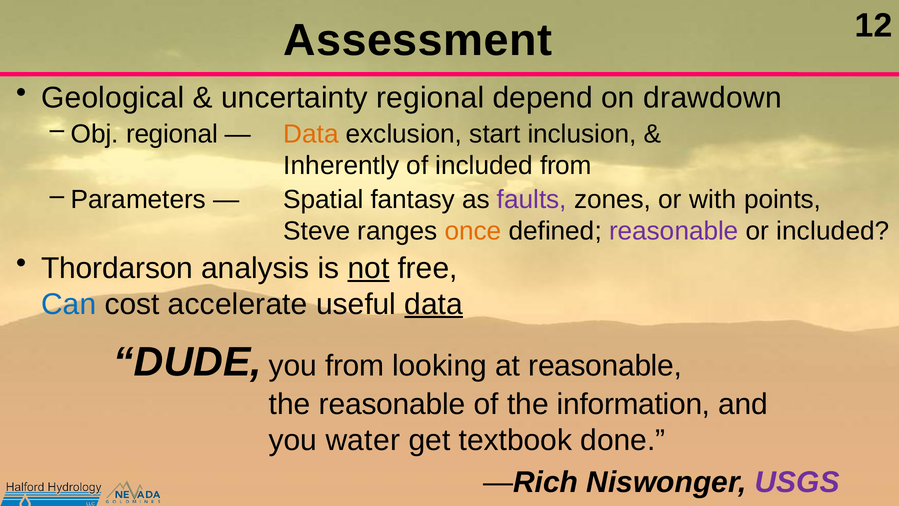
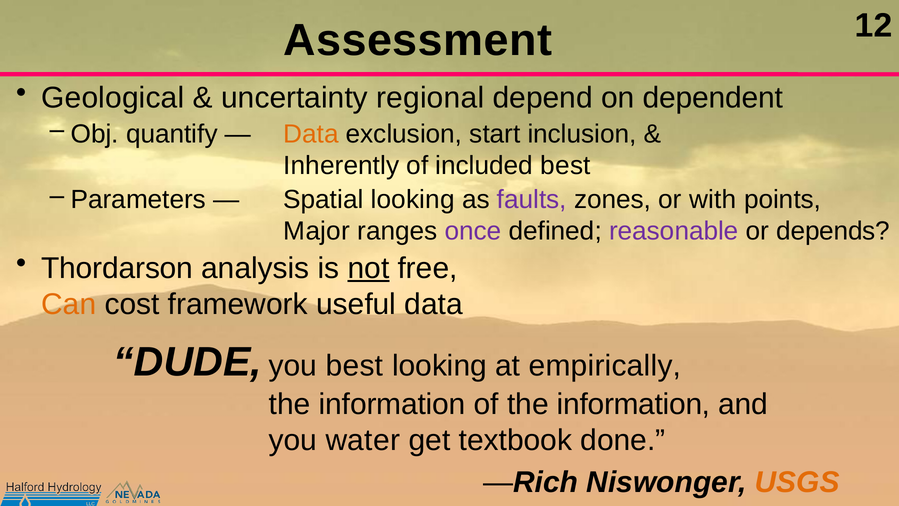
drawdown: drawdown -> dependent
Obj regional: regional -> quantify
included from: from -> best
Spatial fantasy: fantasy -> looking
Steve: Steve -> Major
once colour: orange -> purple
or included: included -> depends
Can colour: blue -> orange
accelerate: accelerate -> framework
data at (434, 304) underline: present -> none
you from: from -> best
at reasonable: reasonable -> empirically
reasonable at (392, 404): reasonable -> information
USGS colour: purple -> orange
